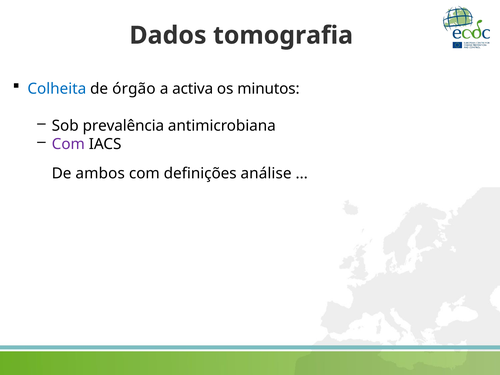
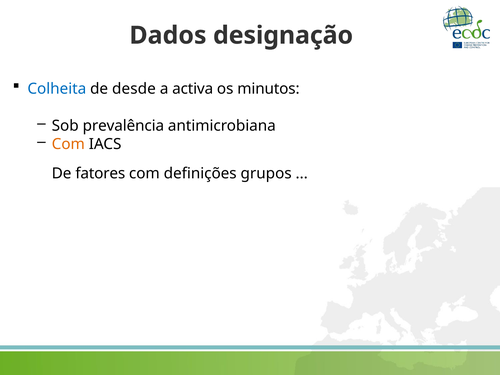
tomografia: tomografia -> designação
órgão: órgão -> desde
Com at (68, 144) colour: purple -> orange
ambos: ambos -> fatores
análise: análise -> grupos
